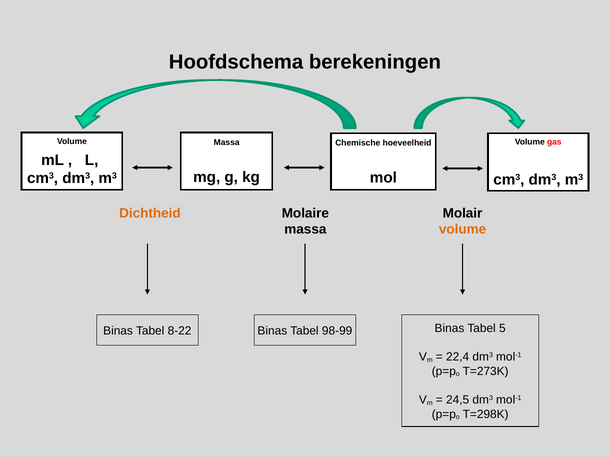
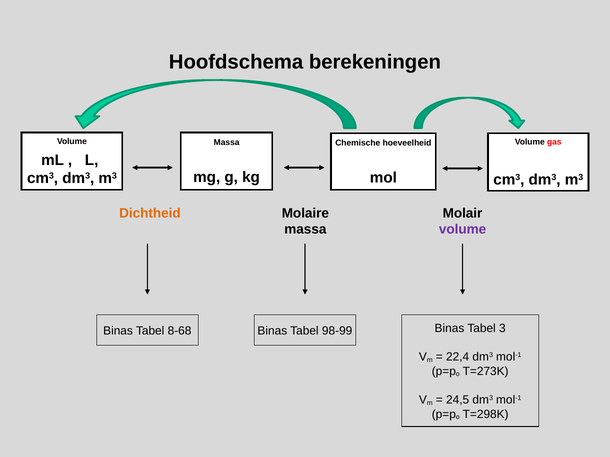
volume at (463, 230) colour: orange -> purple
8-22: 8-22 -> 8-68
5: 5 -> 3
